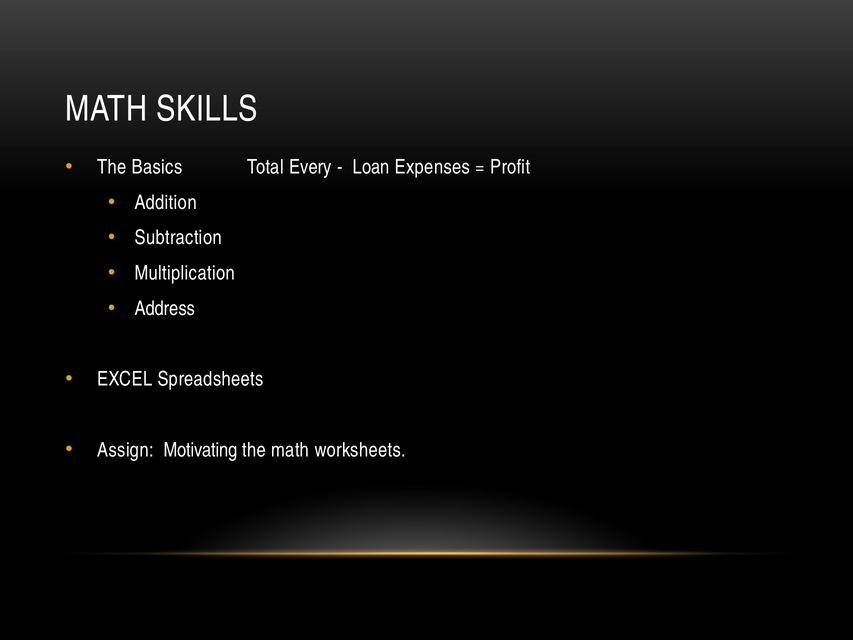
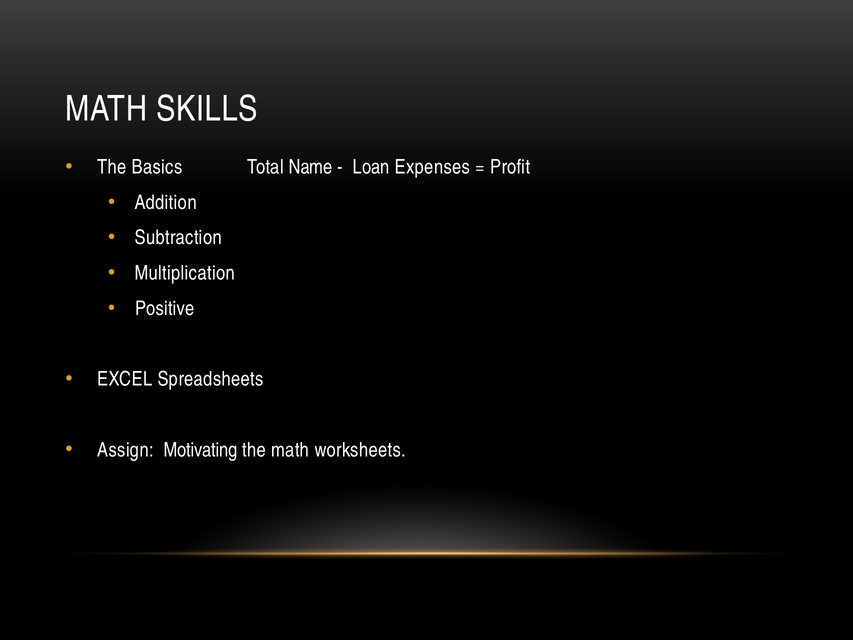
Every: Every -> Name
Address: Address -> Positive
